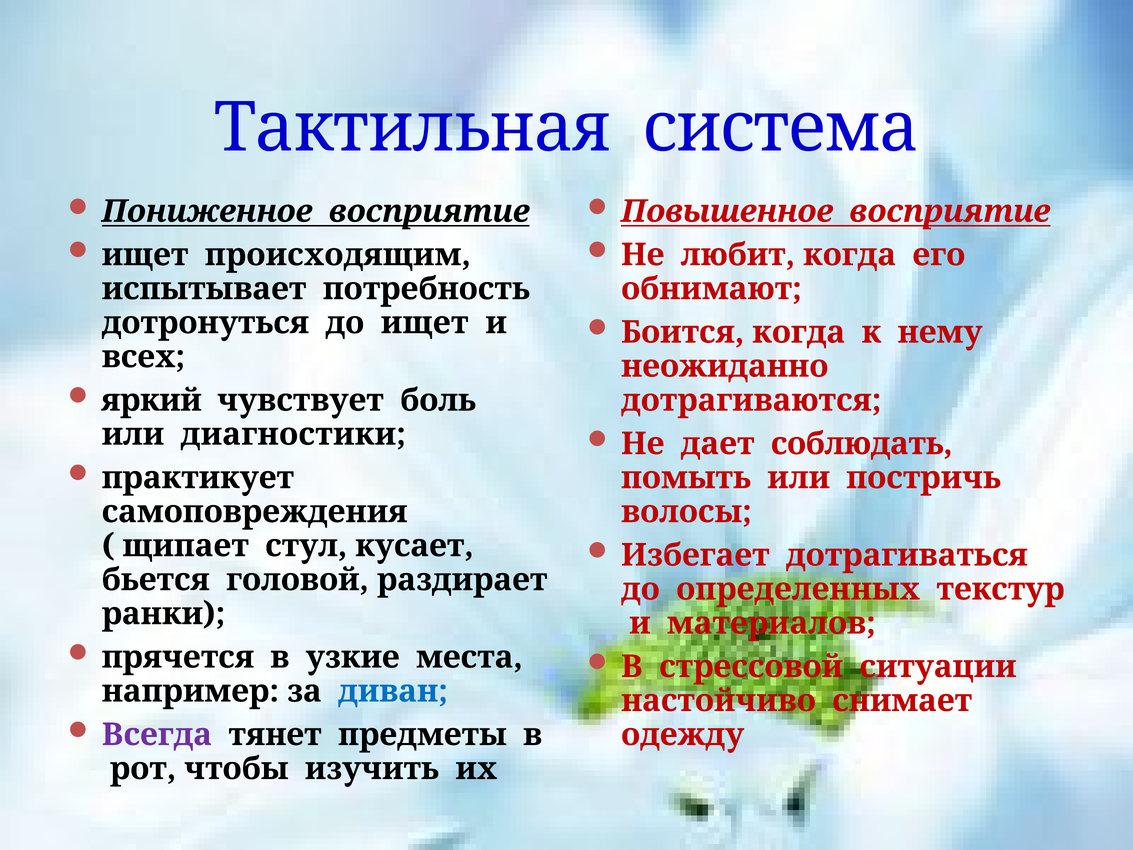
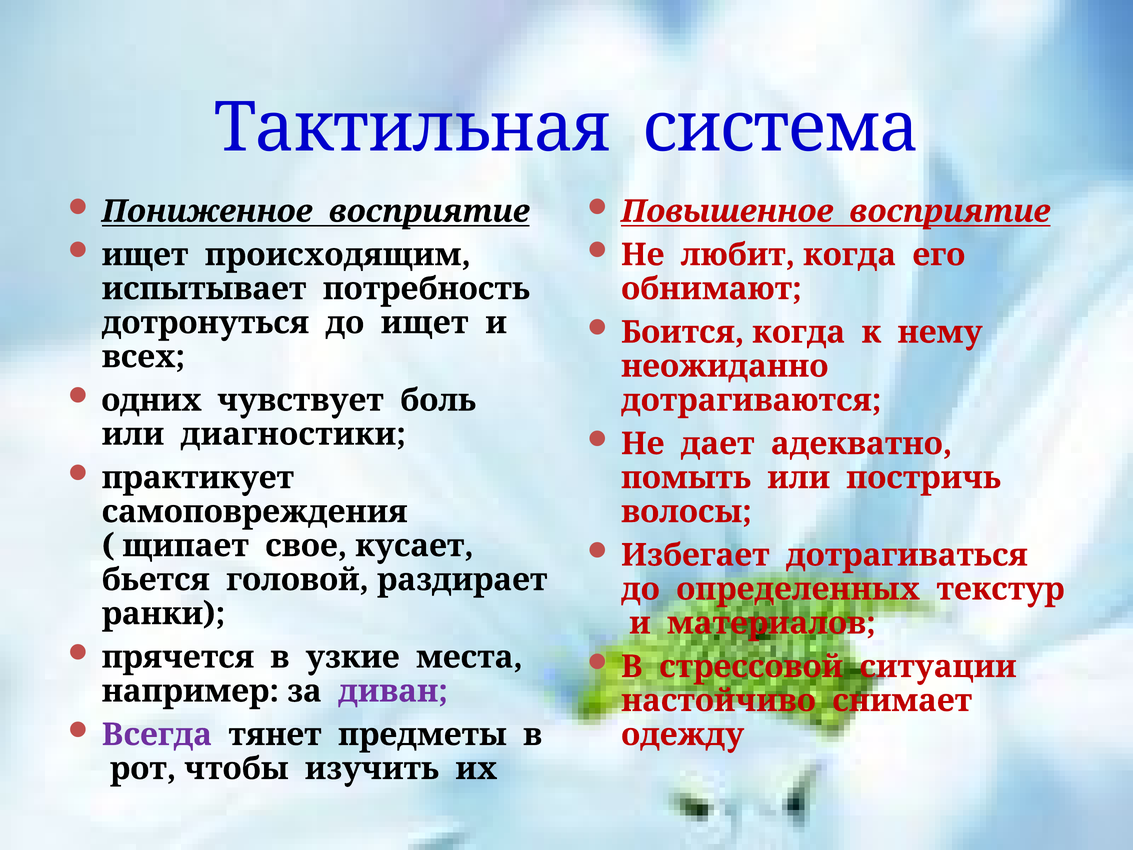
яркий: яркий -> одних
соблюдать: соблюдать -> адекватно
стул: стул -> свое
диван colour: blue -> purple
